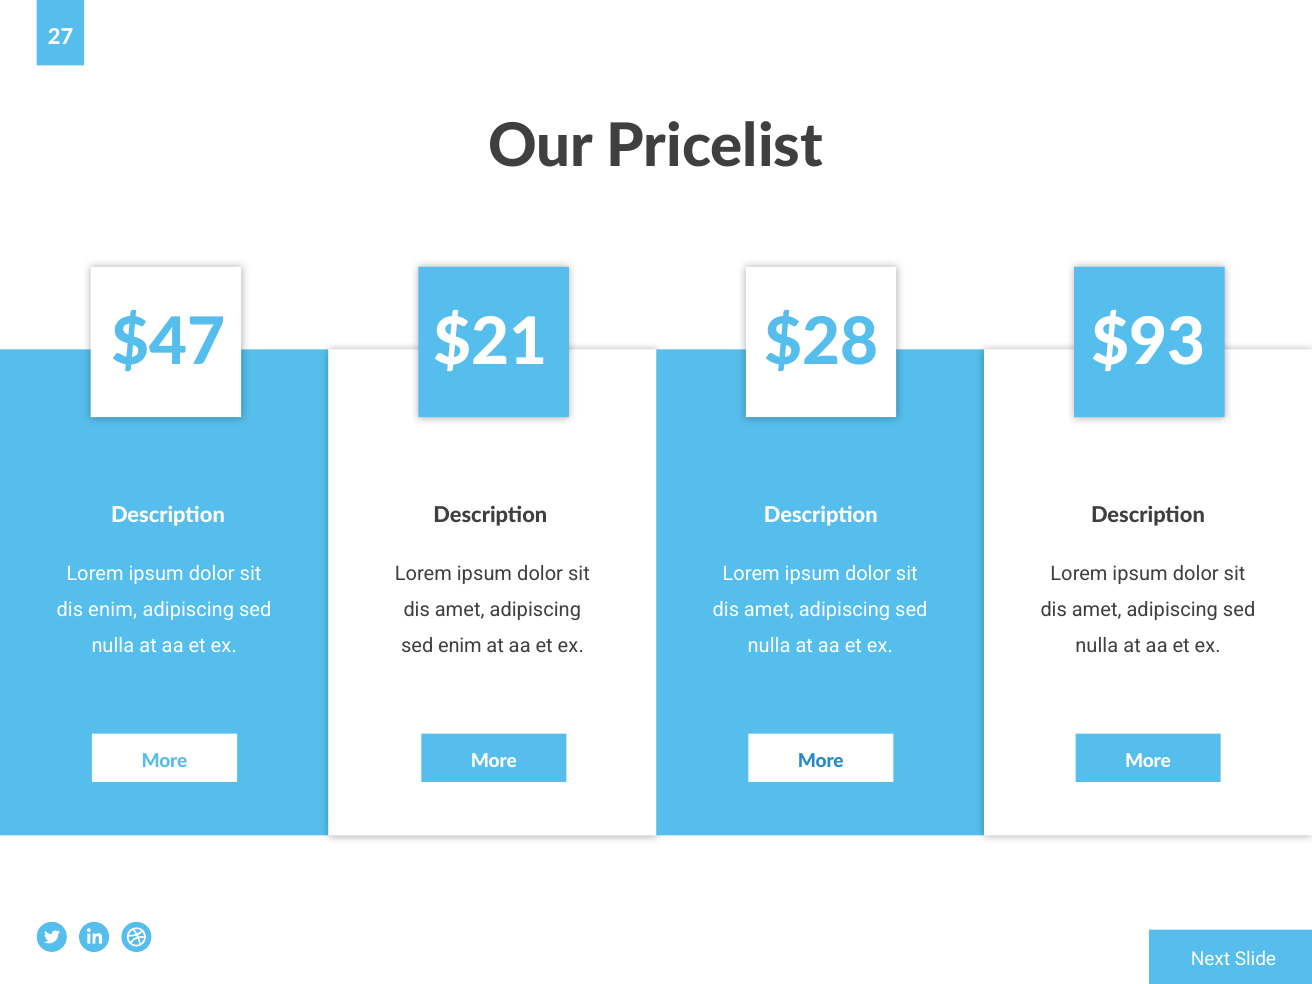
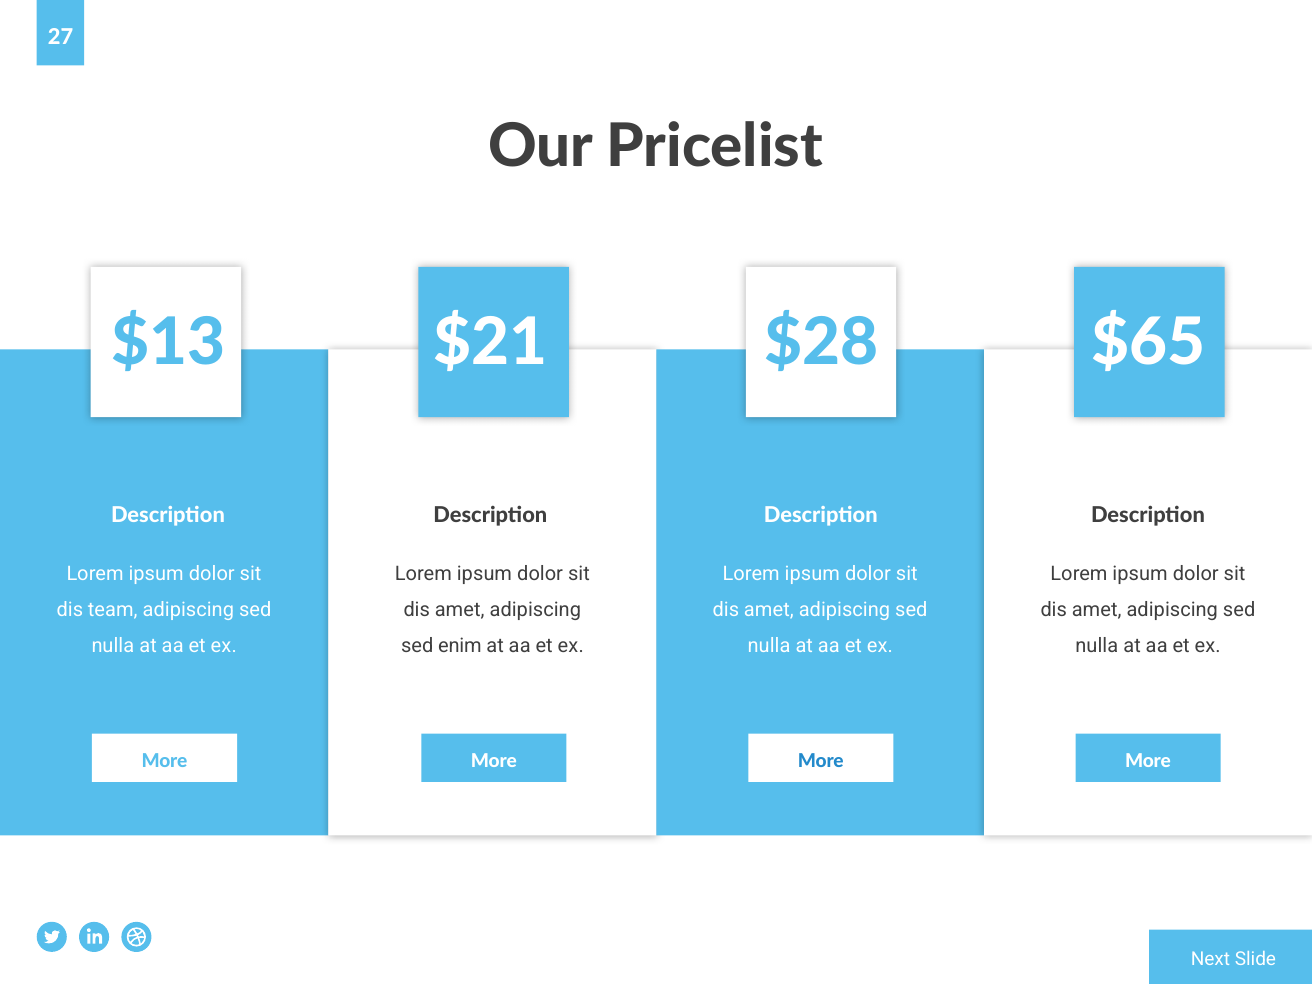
$47: $47 -> $13
$93: $93 -> $65
dis enim: enim -> team
